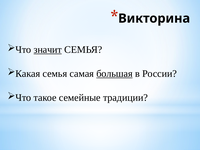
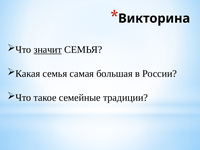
большая underline: present -> none
